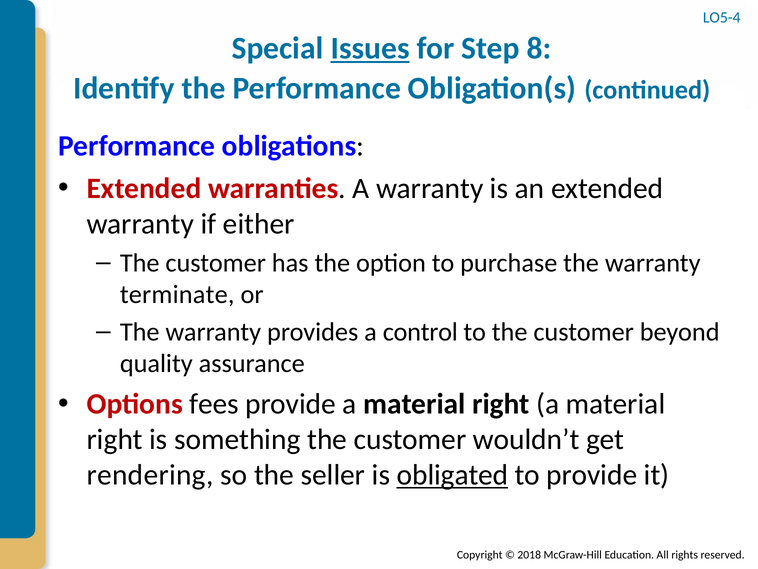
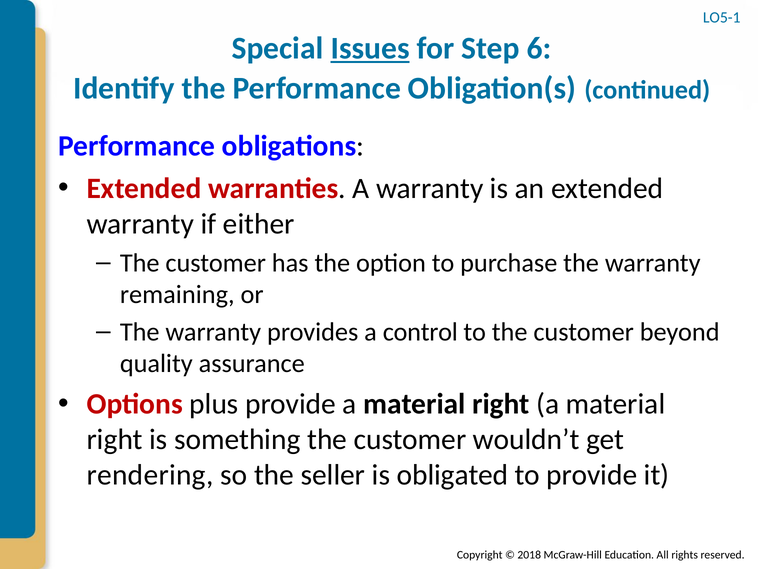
LO5-4: LO5-4 -> LO5-1
8: 8 -> 6
terminate: terminate -> remaining
fees: fees -> plus
obligated underline: present -> none
